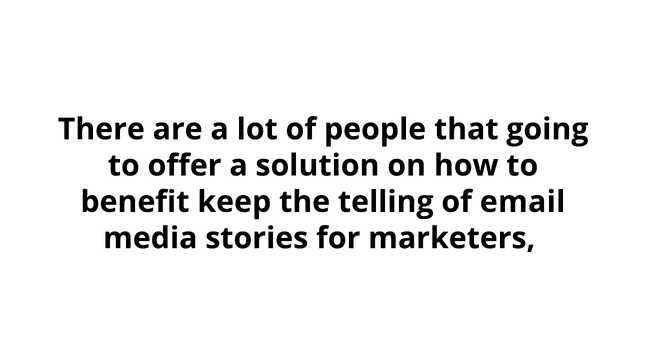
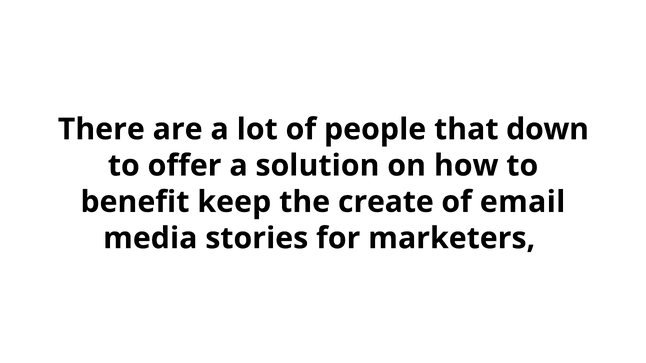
going: going -> down
telling: telling -> create
